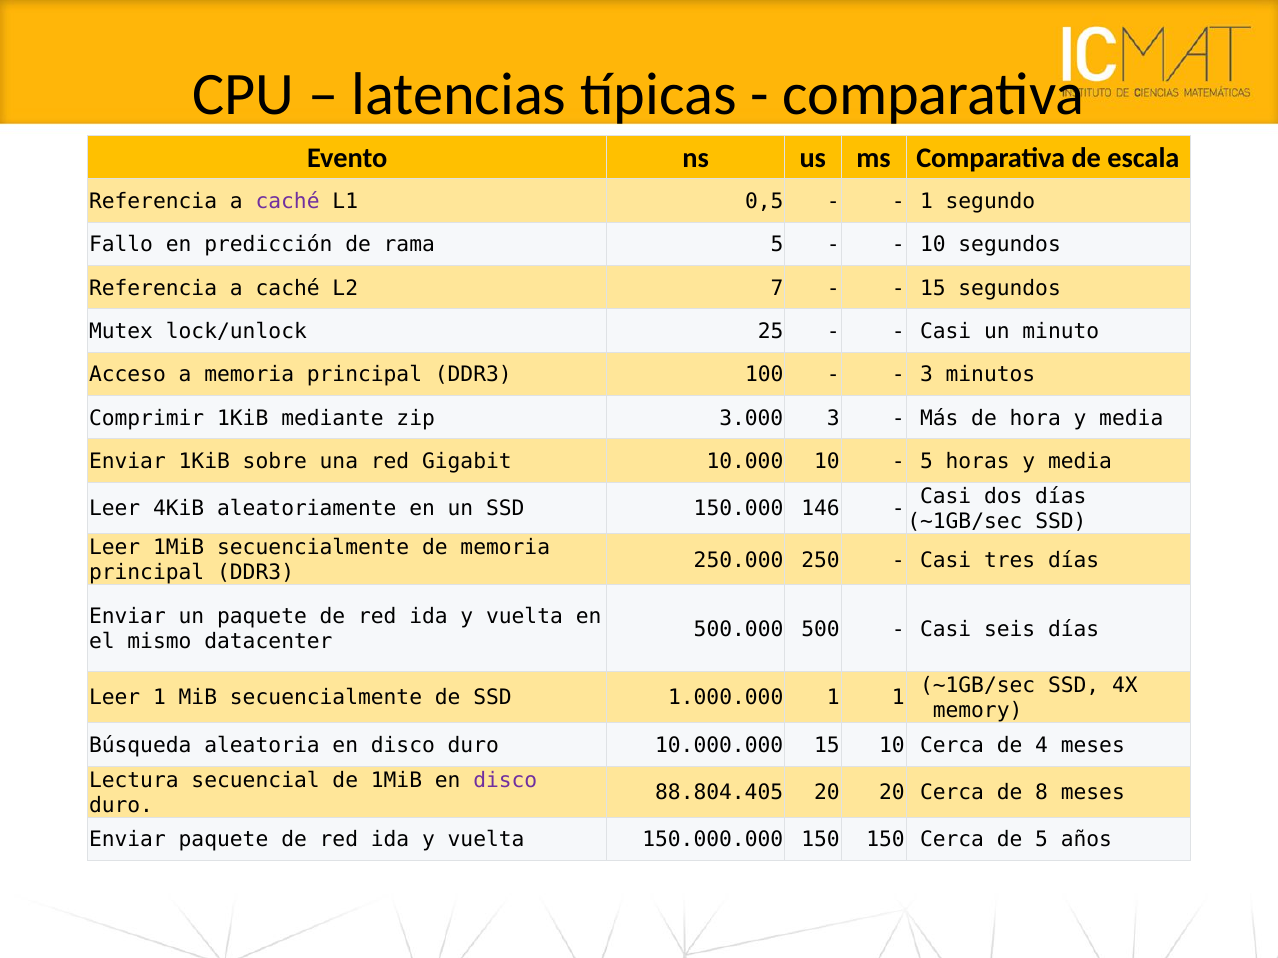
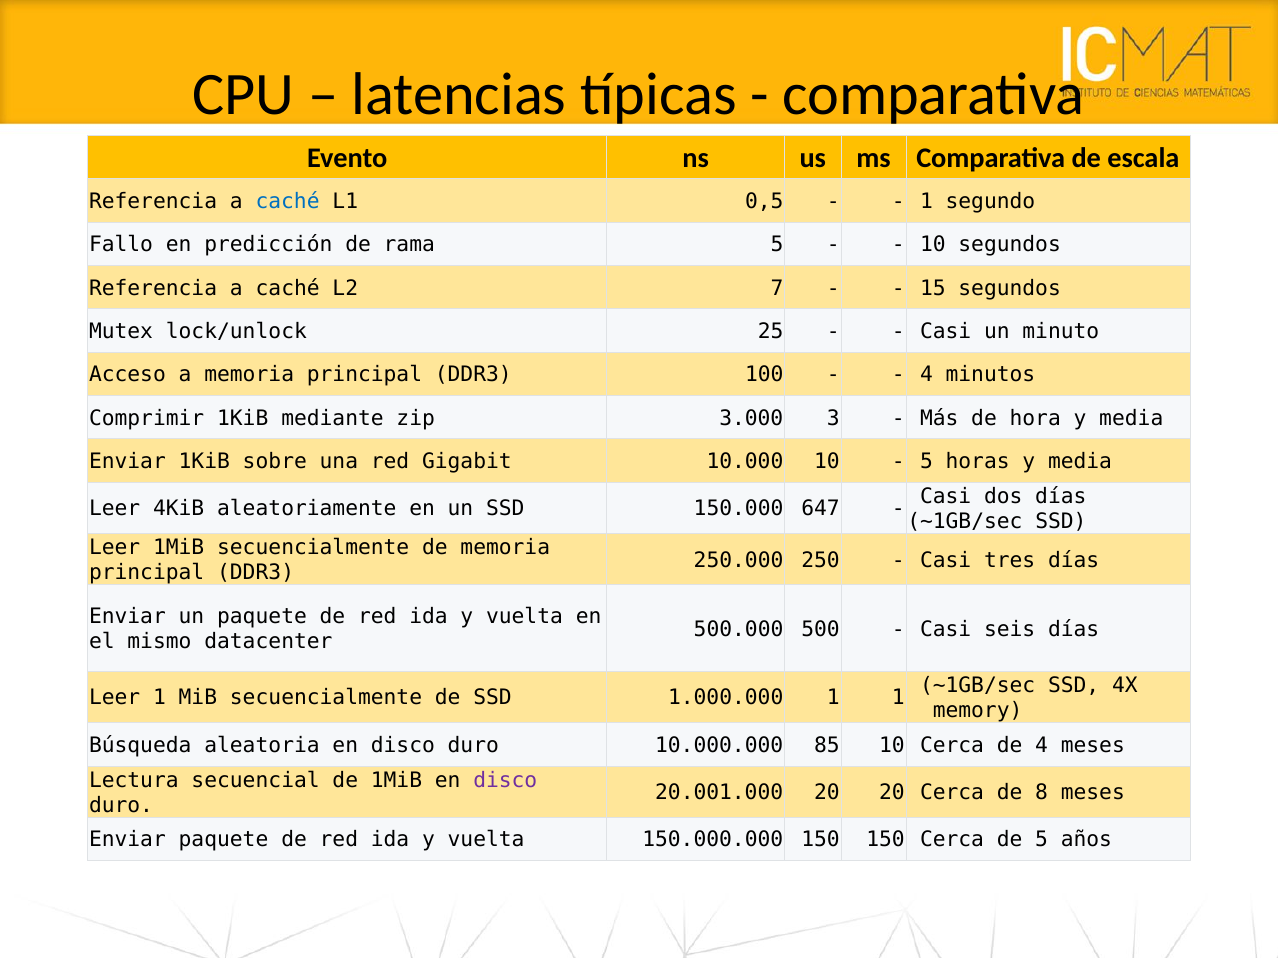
caché at (288, 201) colour: purple -> blue
3 at (926, 375): 3 -> 4
146: 146 -> 647
10.000.000 15: 15 -> 85
88.804.405: 88.804.405 -> 20.001.000
